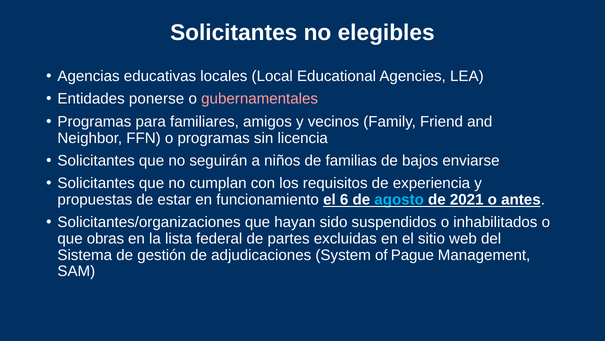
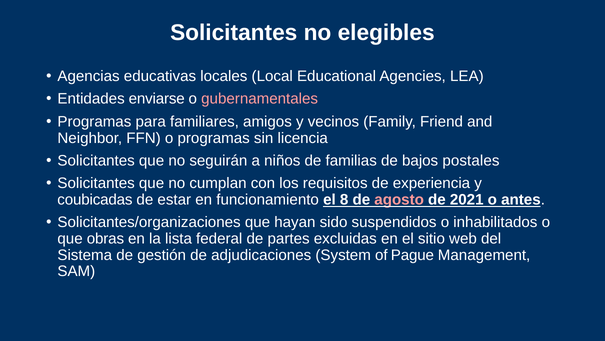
ponerse: ponerse -> enviarse
enviarse: enviarse -> postales
propuestas: propuestas -> coubicadas
6: 6 -> 8
agosto colour: light blue -> pink
